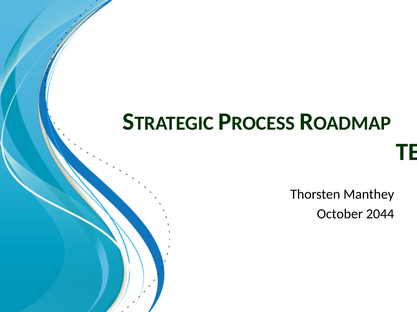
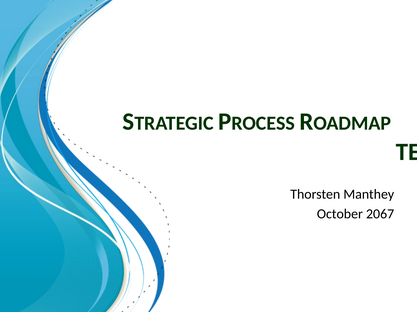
2044: 2044 -> 2067
